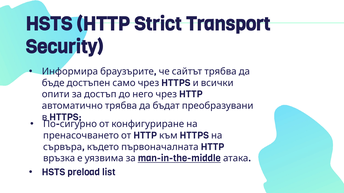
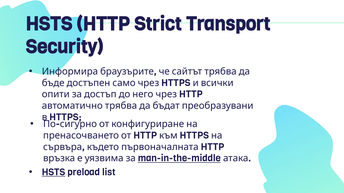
HSTS at (54, 173) underline: none -> present
